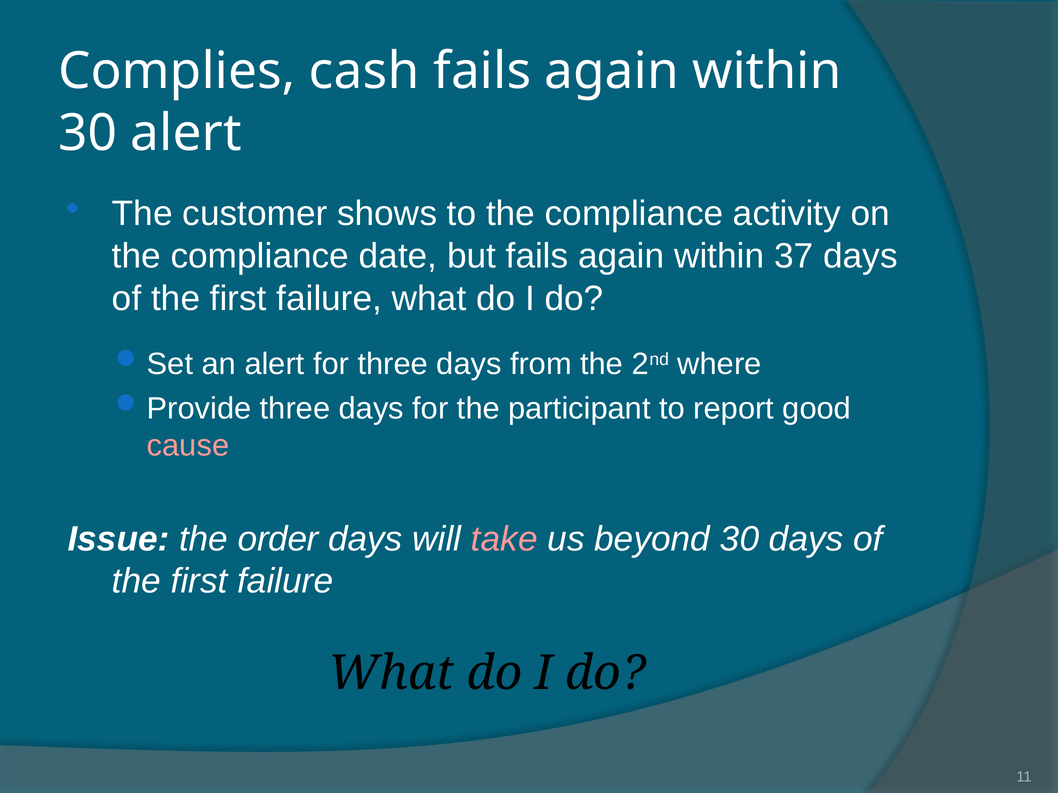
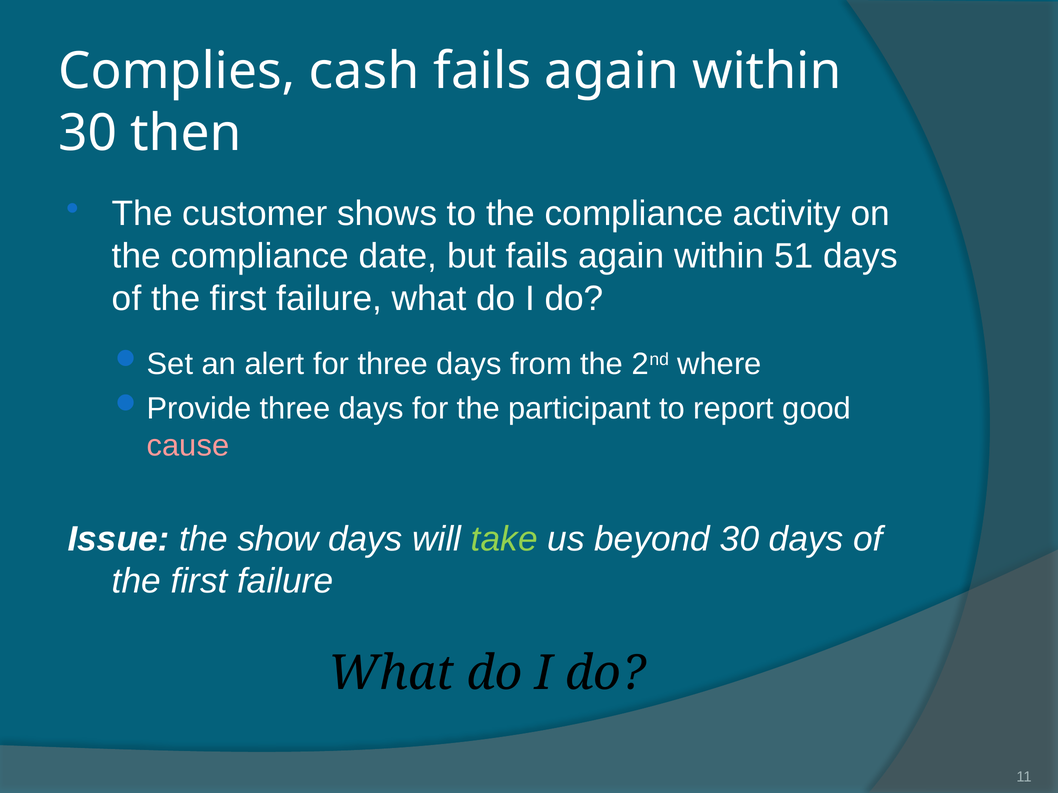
30 alert: alert -> then
37: 37 -> 51
order: order -> show
take colour: pink -> light green
